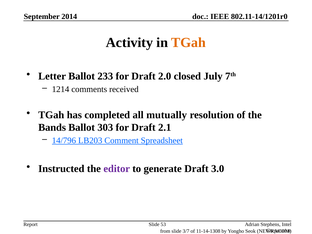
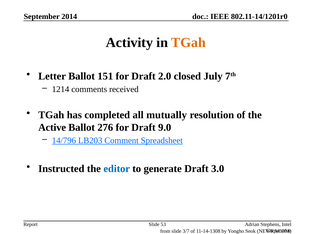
233: 233 -> 151
Bands: Bands -> Active
303: 303 -> 276
2.1: 2.1 -> 9.0
editor colour: purple -> blue
